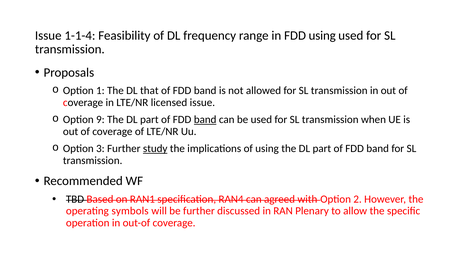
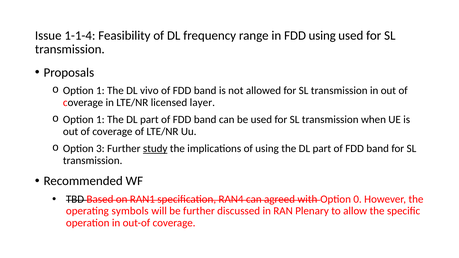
that: that -> vivo
licensed issue: issue -> layer
9 at (100, 120): 9 -> 1
band at (205, 120) underline: present -> none
2: 2 -> 0
